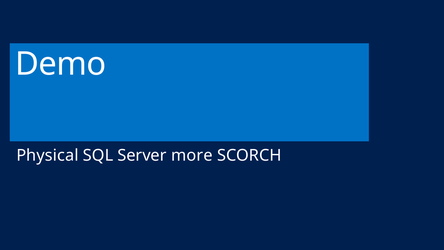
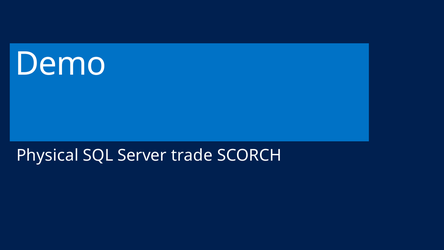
more: more -> trade
